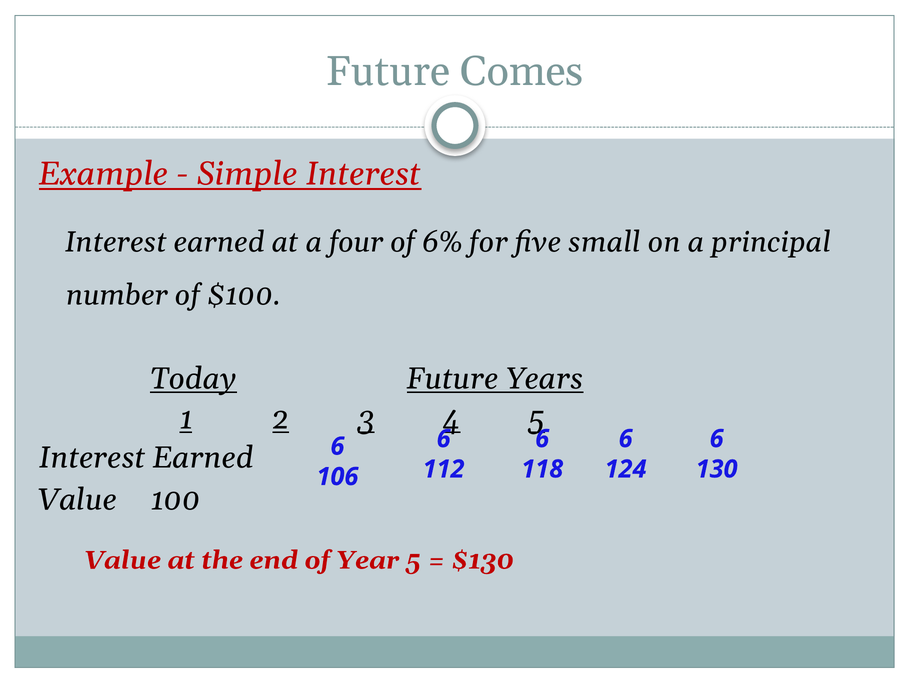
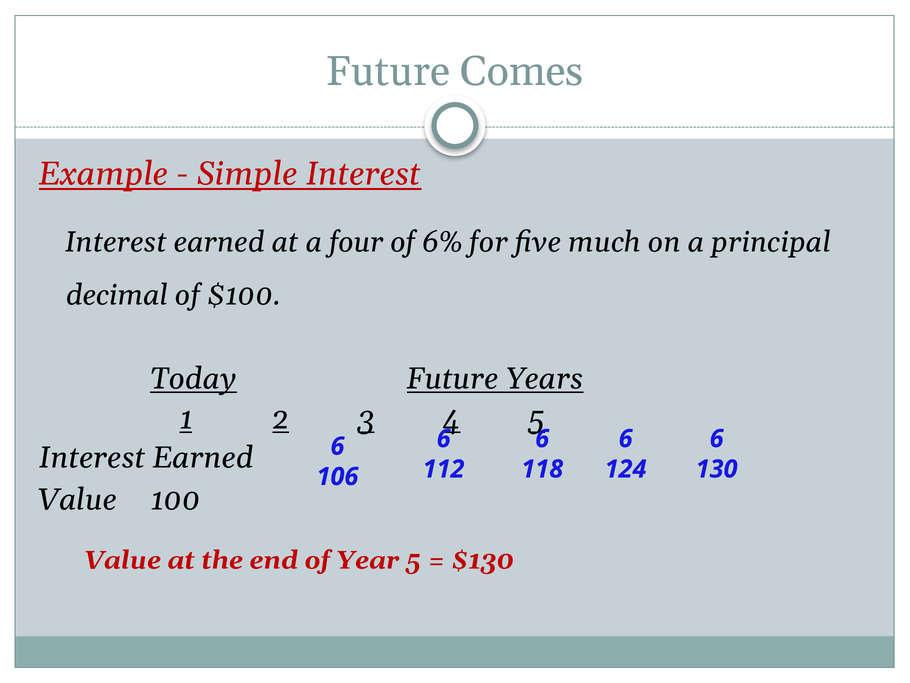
small: small -> much
number: number -> decimal
